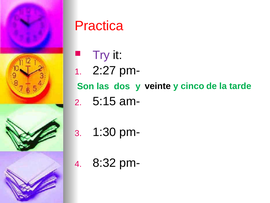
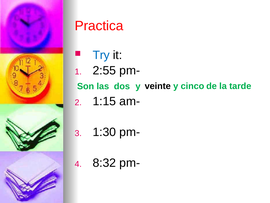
Try colour: purple -> blue
2:27: 2:27 -> 2:55
5:15: 5:15 -> 1:15
